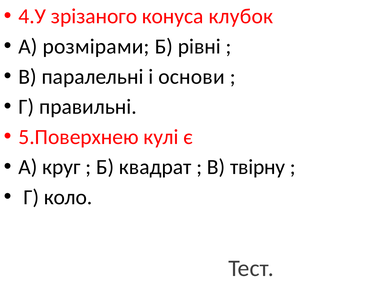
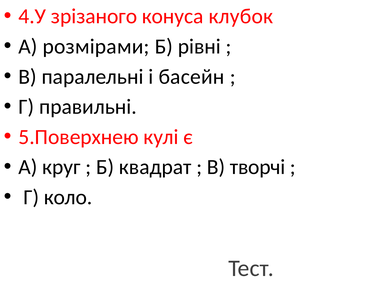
основи: основи -> басейн
твірну: твірну -> творчі
